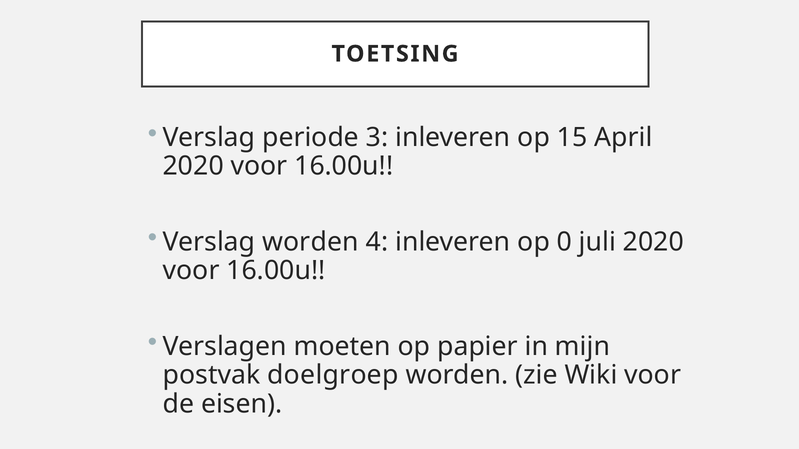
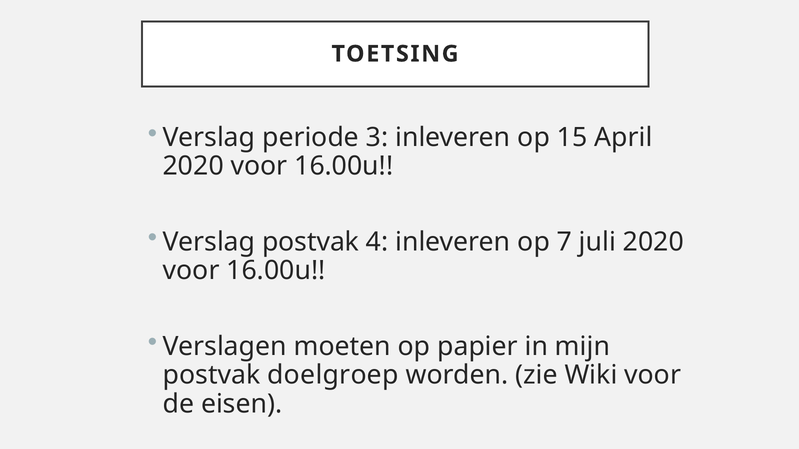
Verslag worden: worden -> postvak
0: 0 -> 7
